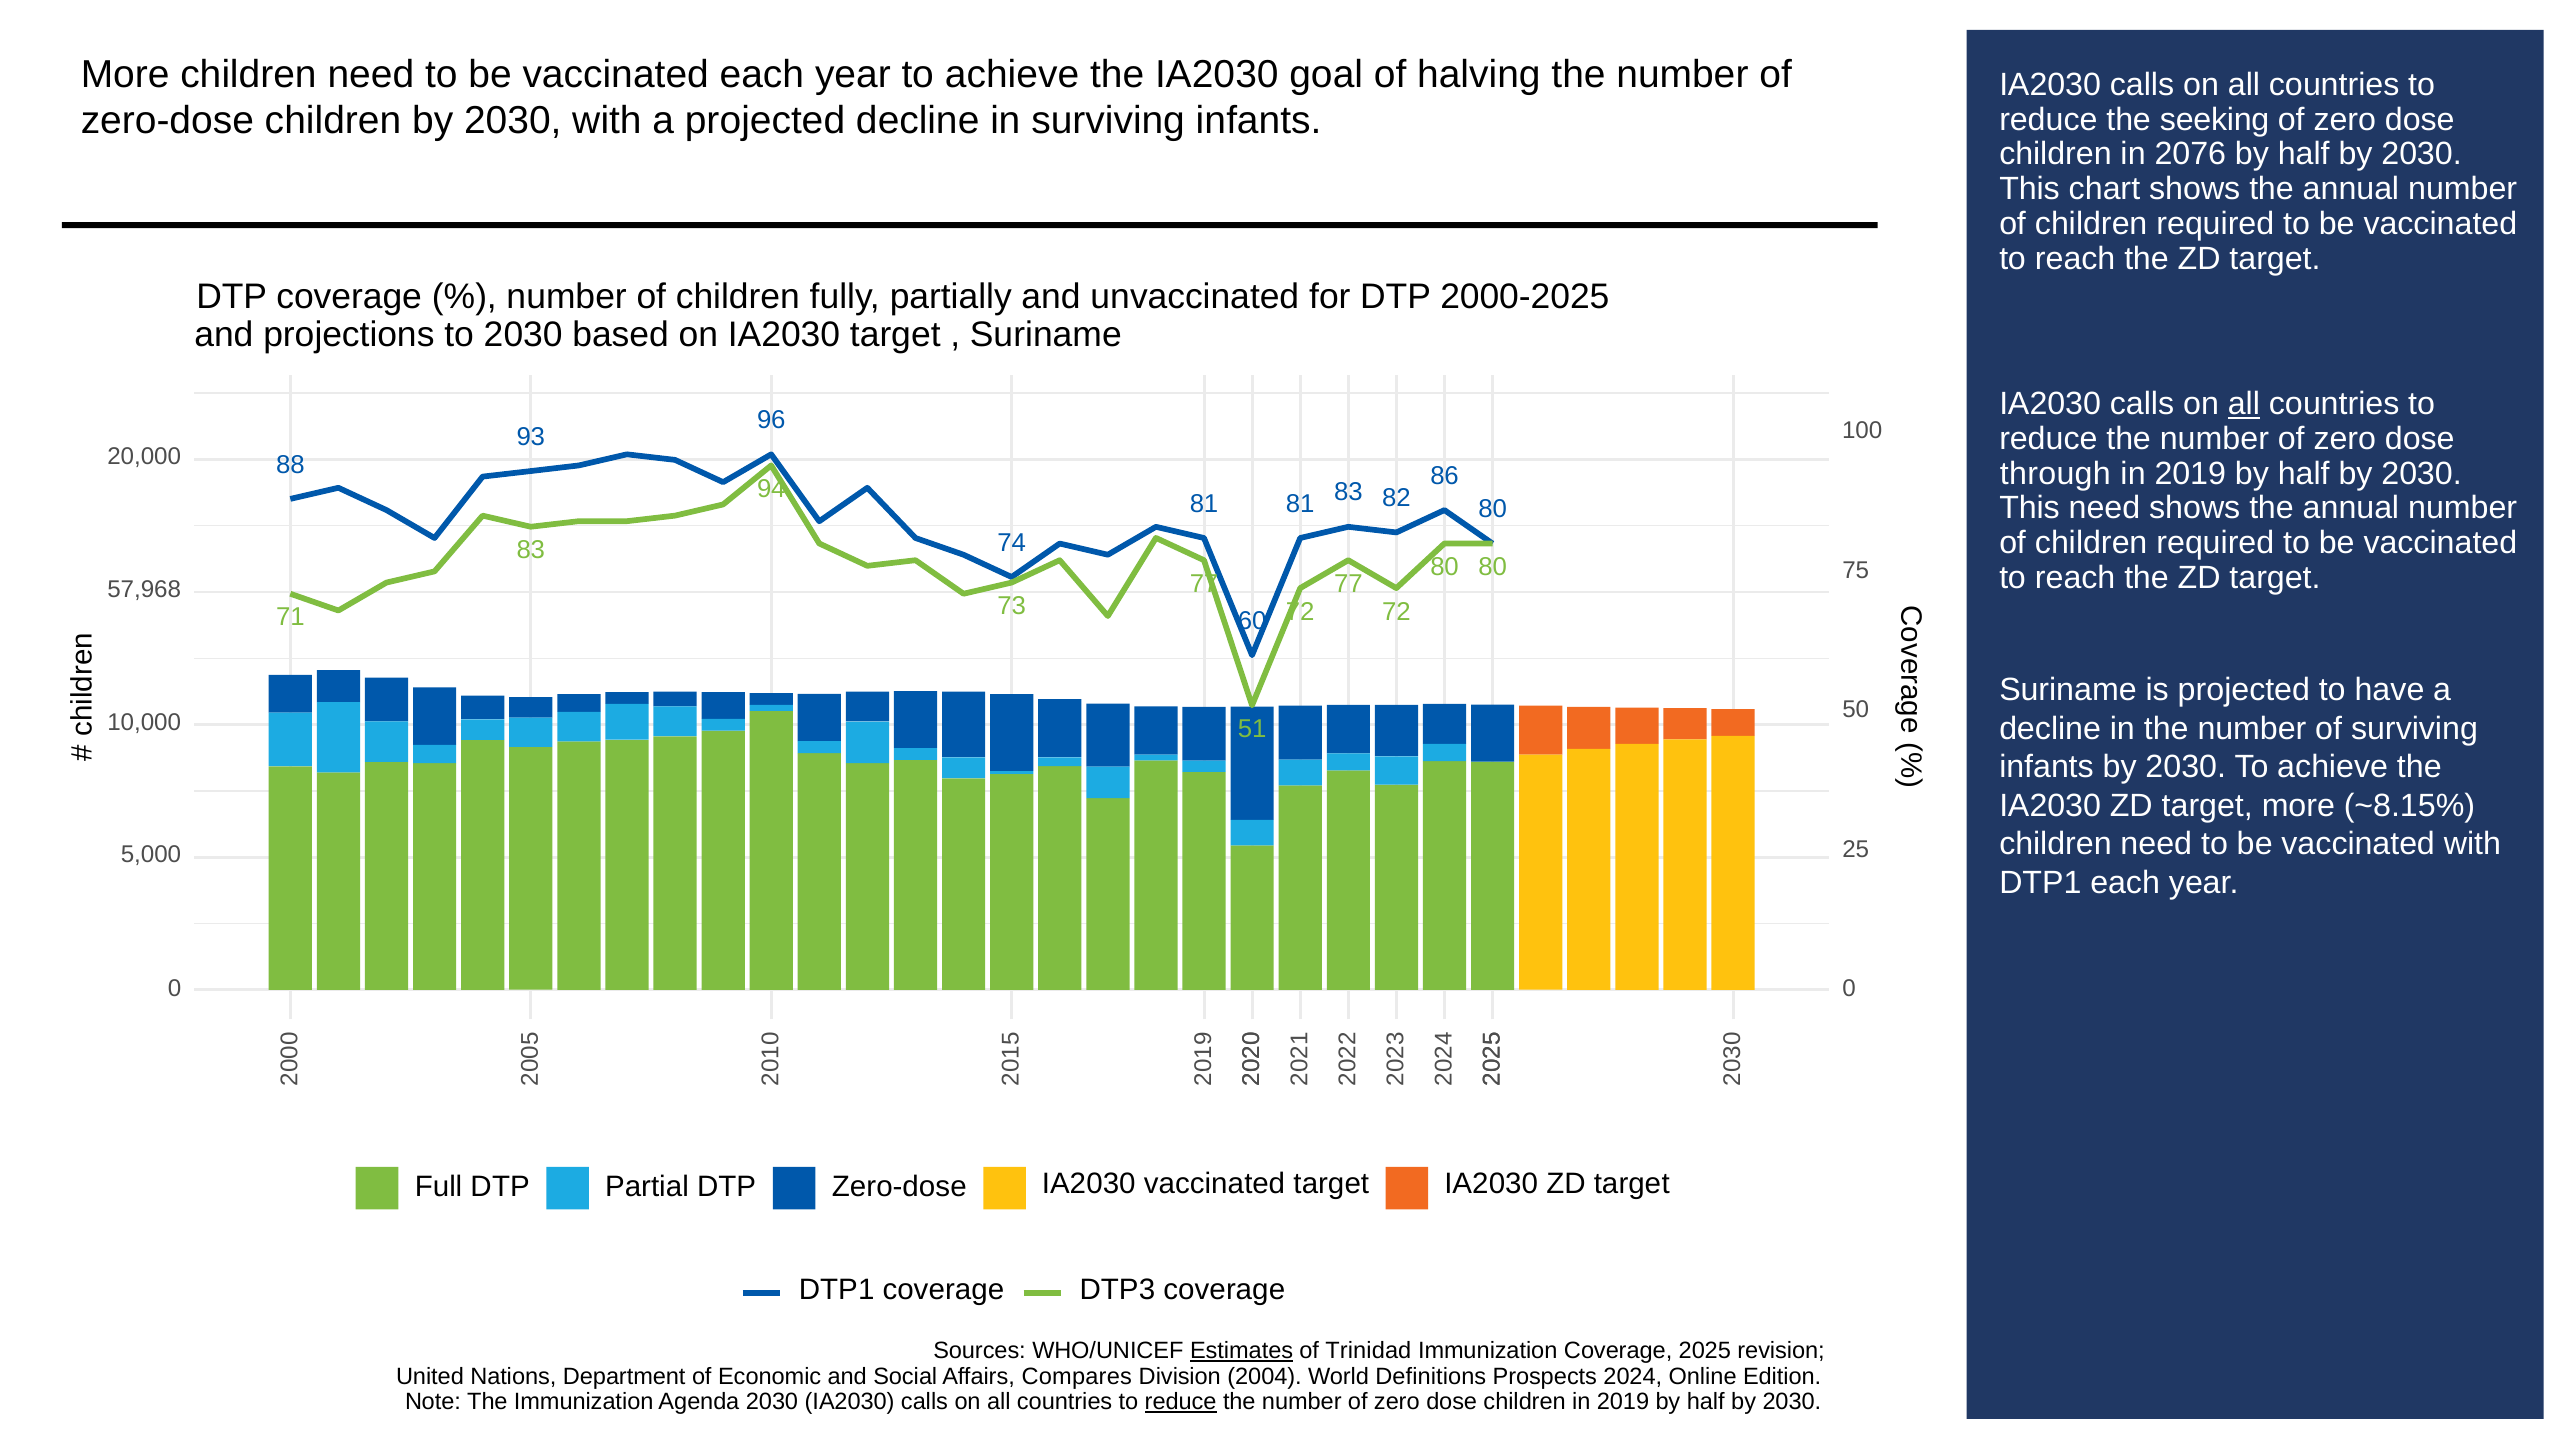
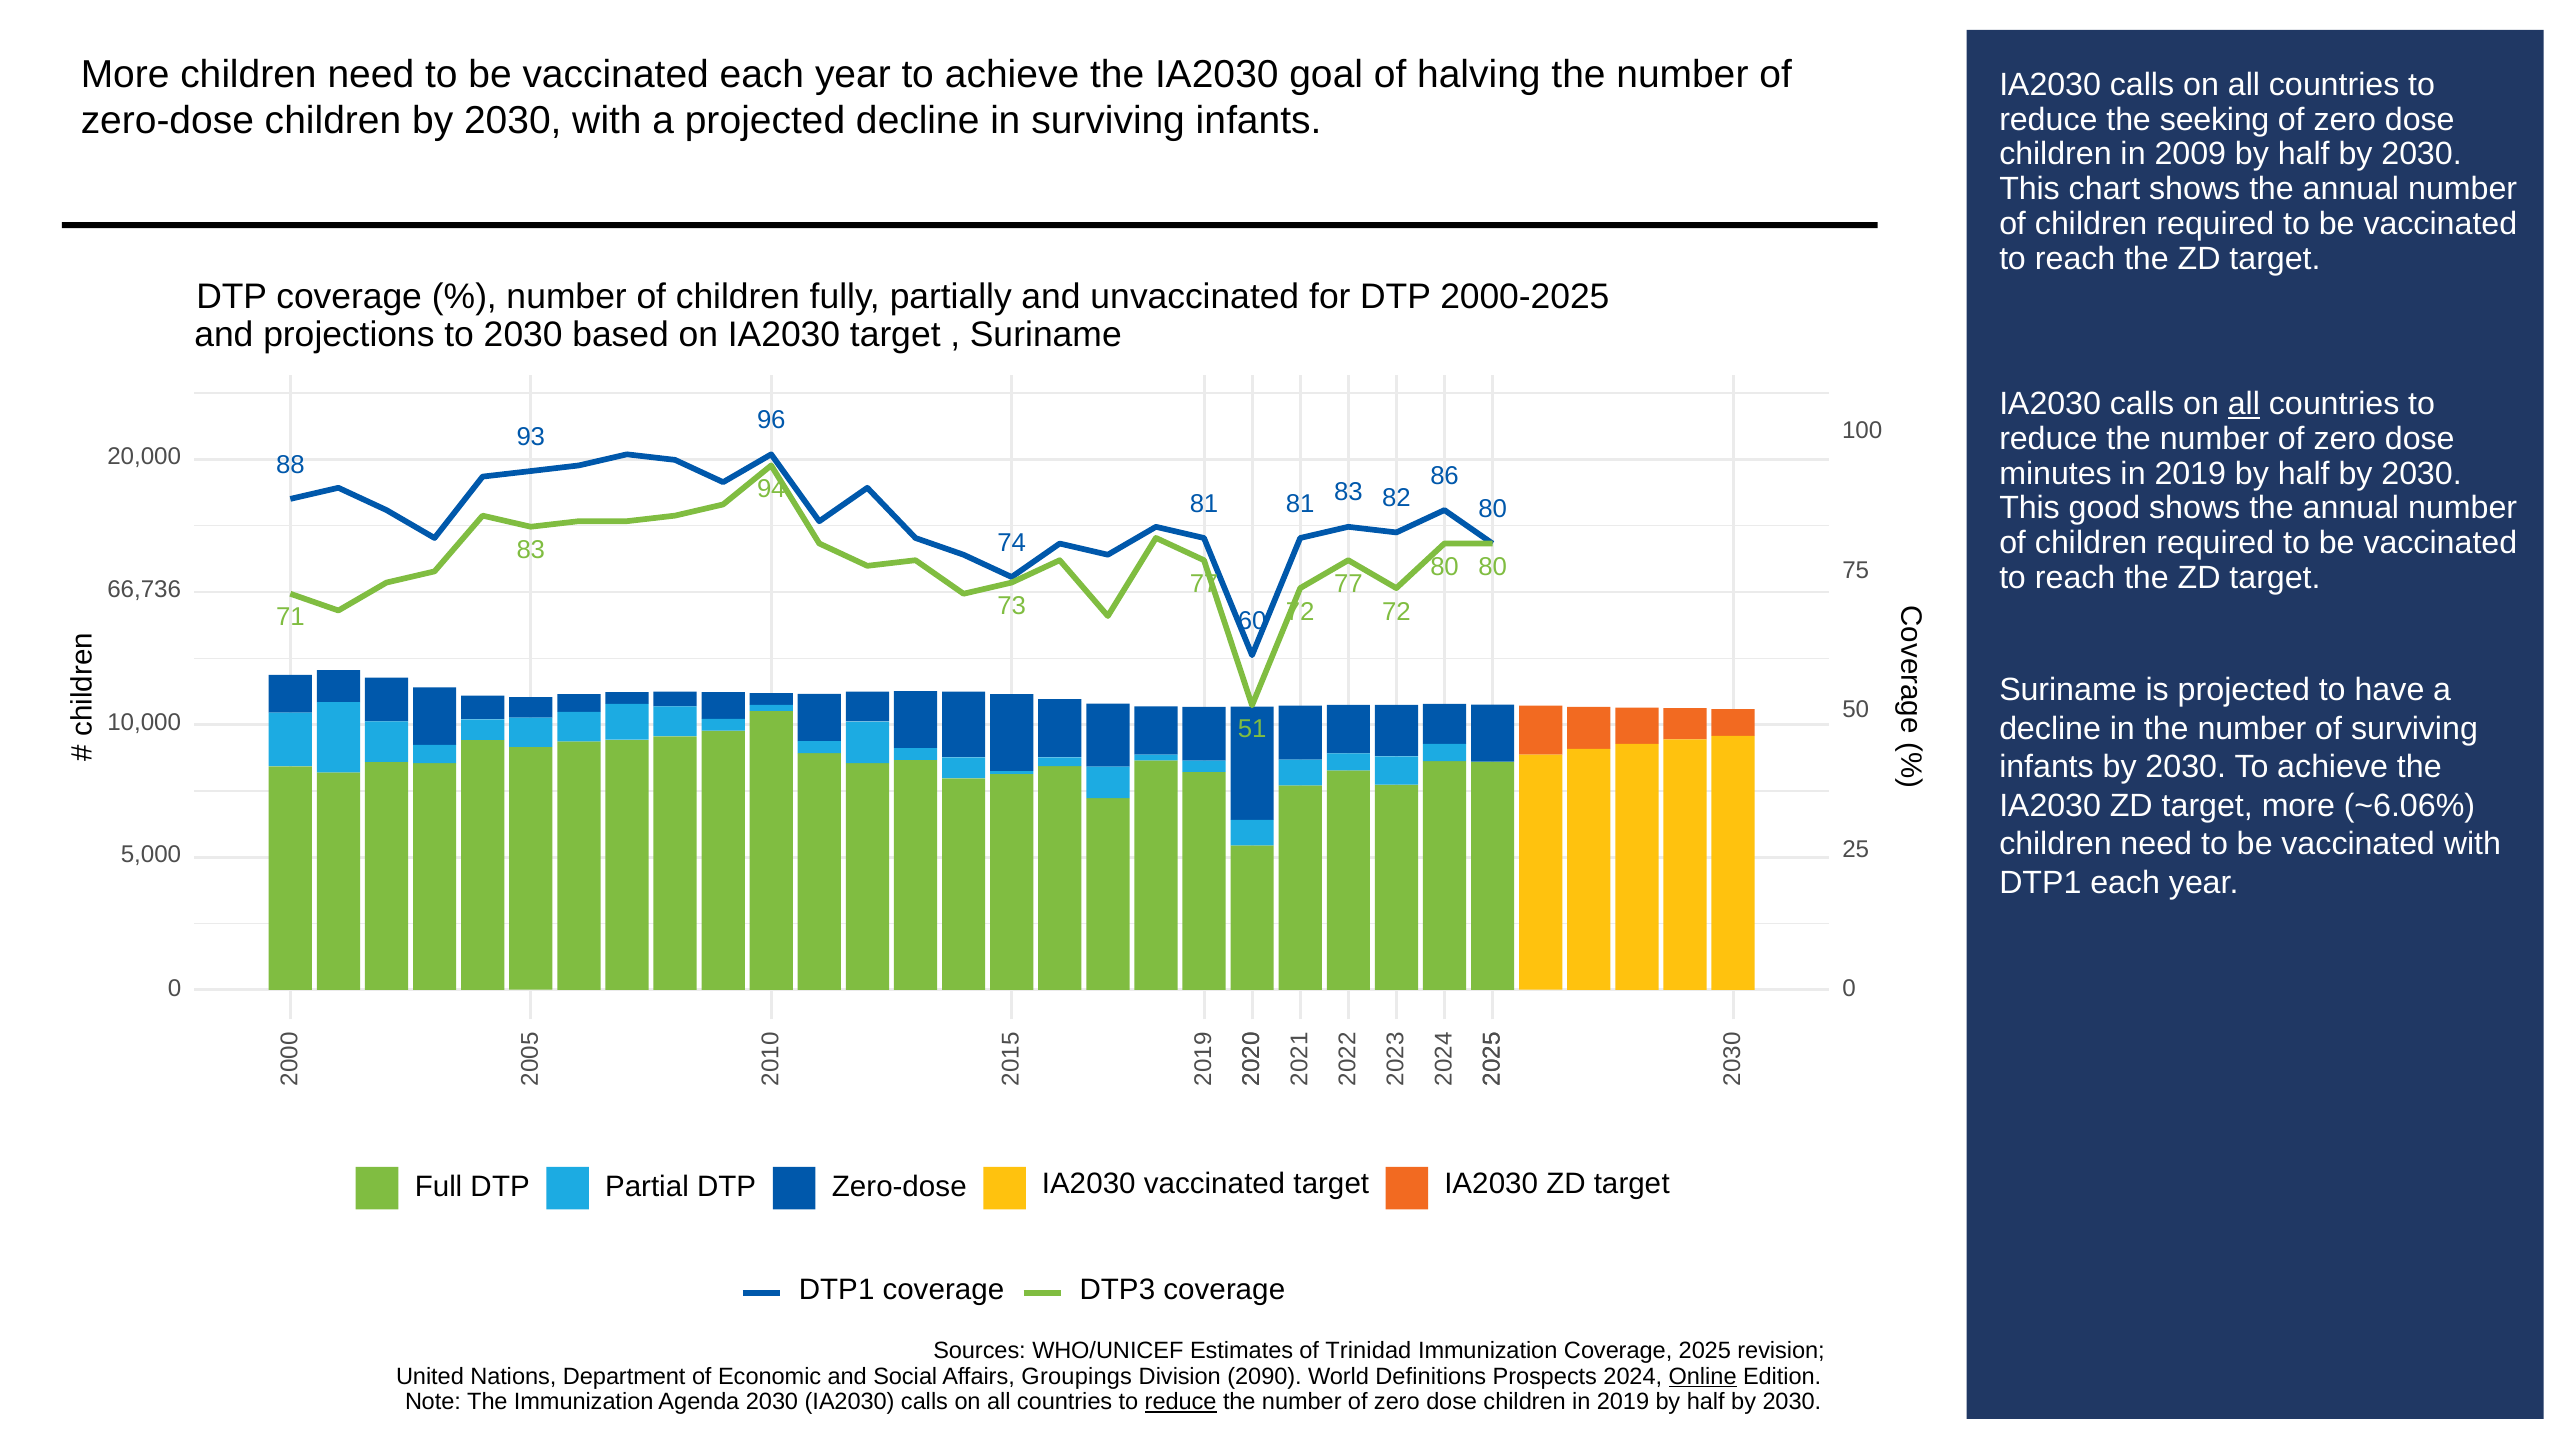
2076: 2076 -> 2009
through: through -> minutes
This need: need -> good
57,968: 57,968 -> 66,736
~8.15%: ~8.15% -> ~6.06%
Estimates underline: present -> none
Compares: Compares -> Groupings
2004: 2004 -> 2090
Online underline: none -> present
